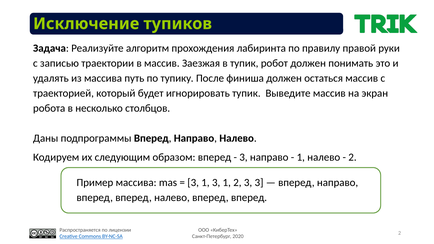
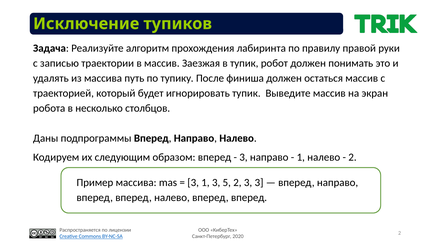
1 3 1: 1 -> 5
